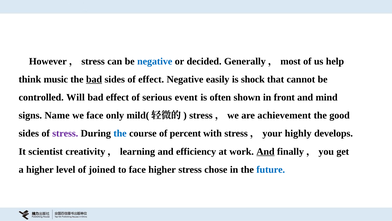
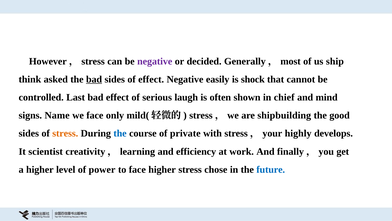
negative at (155, 61) colour: blue -> purple
help: help -> ship
music: music -> asked
Will: Will -> Last
event: event -> laugh
front: front -> chief
achievement: achievement -> shipbuilding
stress at (65, 134) colour: purple -> orange
percent: percent -> private
And at (265, 152) underline: present -> none
joined: joined -> power
